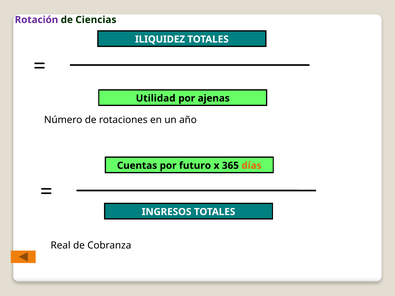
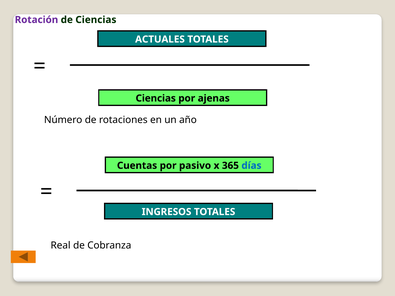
ILIQUIDEZ: ILIQUIDEZ -> ACTUALES
Utilidad at (156, 98): Utilidad -> Ciencias
futuro: futuro -> pasivo
días colour: orange -> blue
